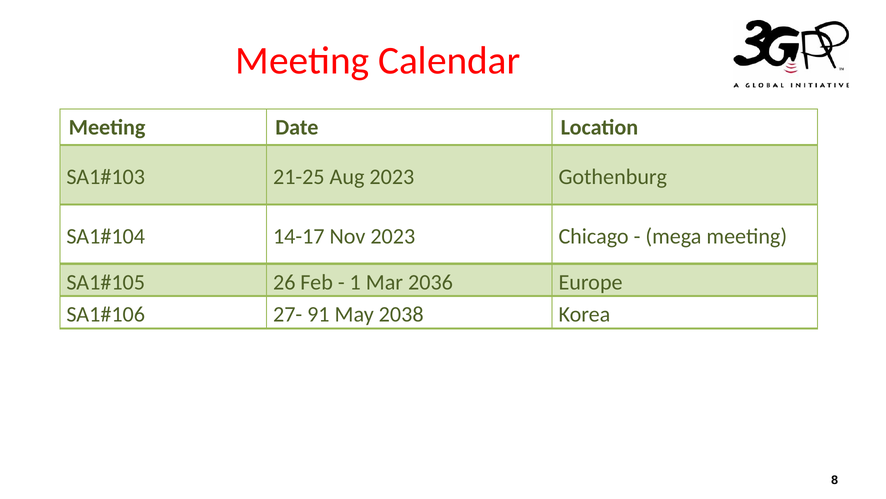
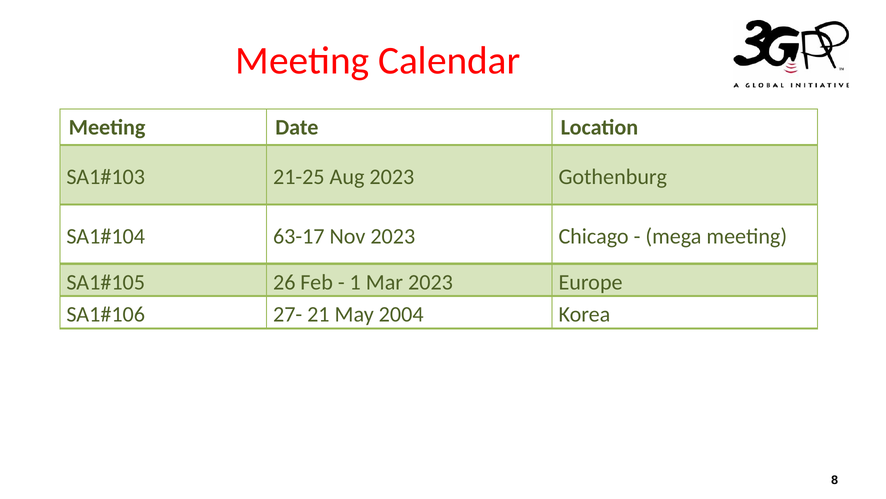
14-17: 14-17 -> 63-17
Mar 2036: 2036 -> 2023
91: 91 -> 21
2038: 2038 -> 2004
